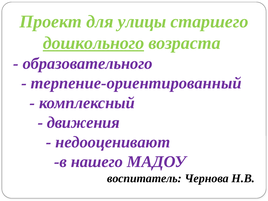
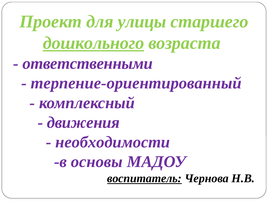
образовательного: образовательного -> ответственными
недооценивают: недооценивают -> необходимости
нашего: нашего -> основы
воспитатель underline: none -> present
